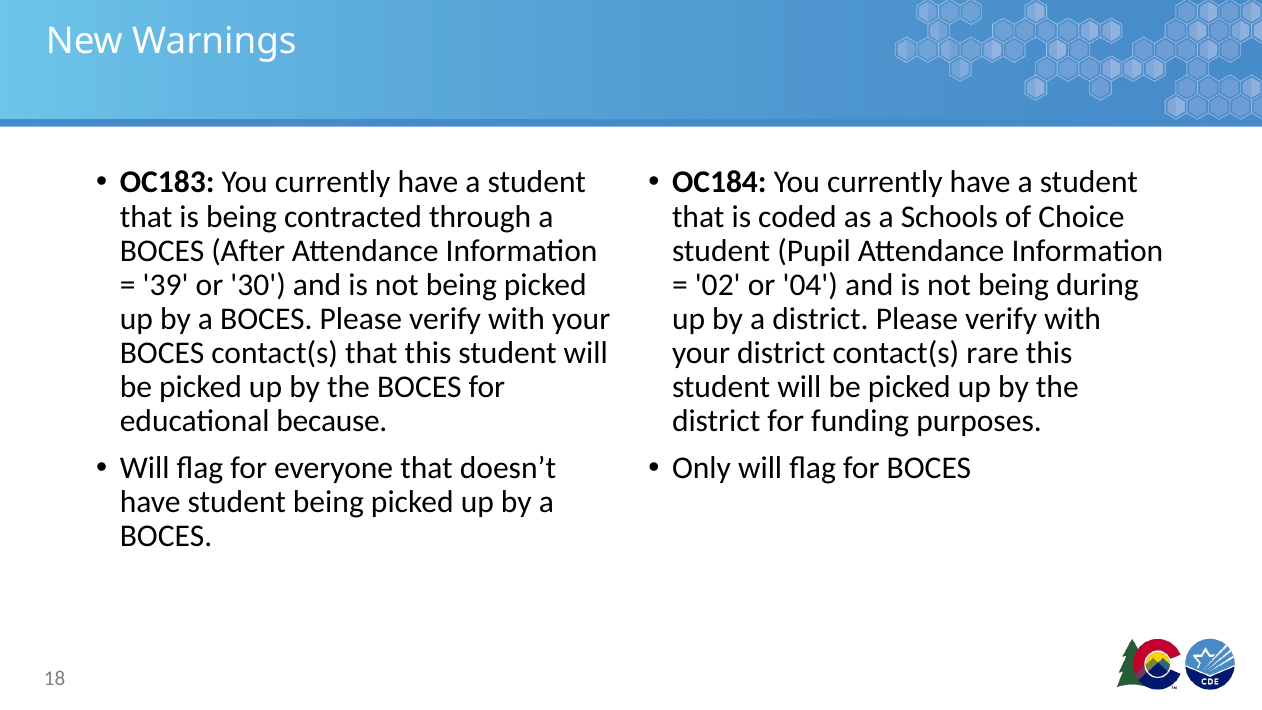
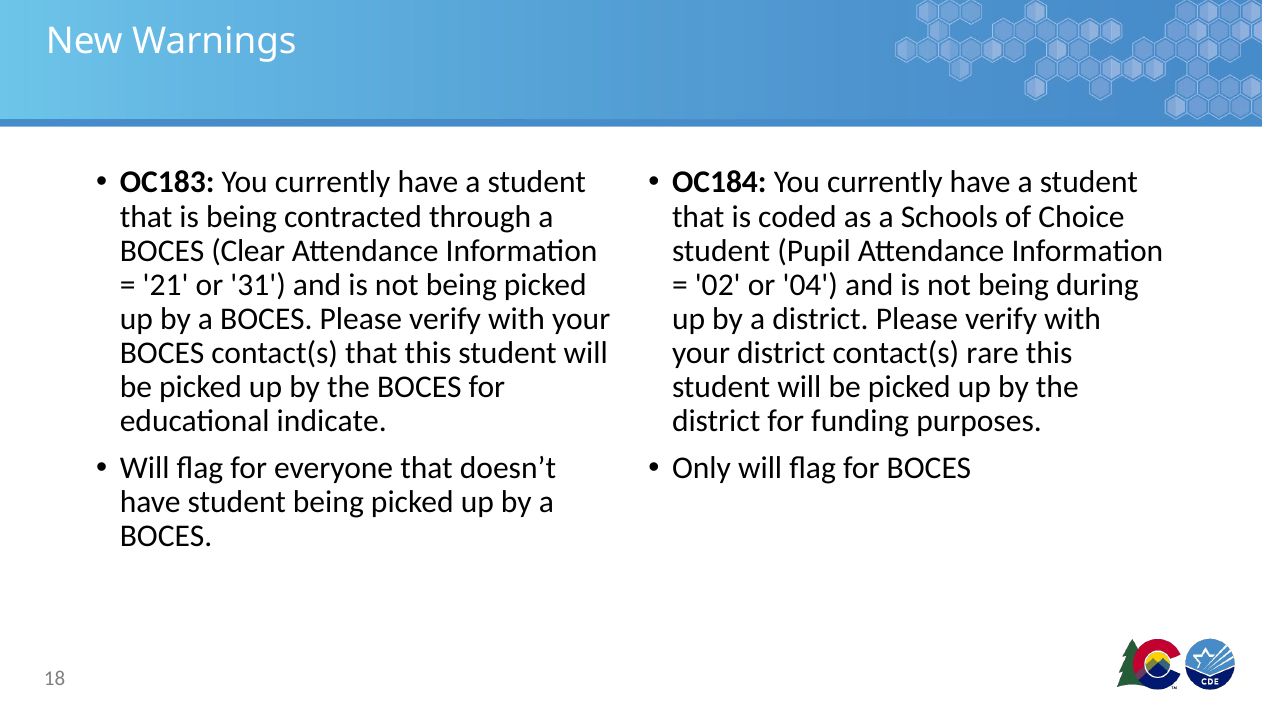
After: After -> Clear
39: 39 -> 21
30: 30 -> 31
because: because -> indicate
